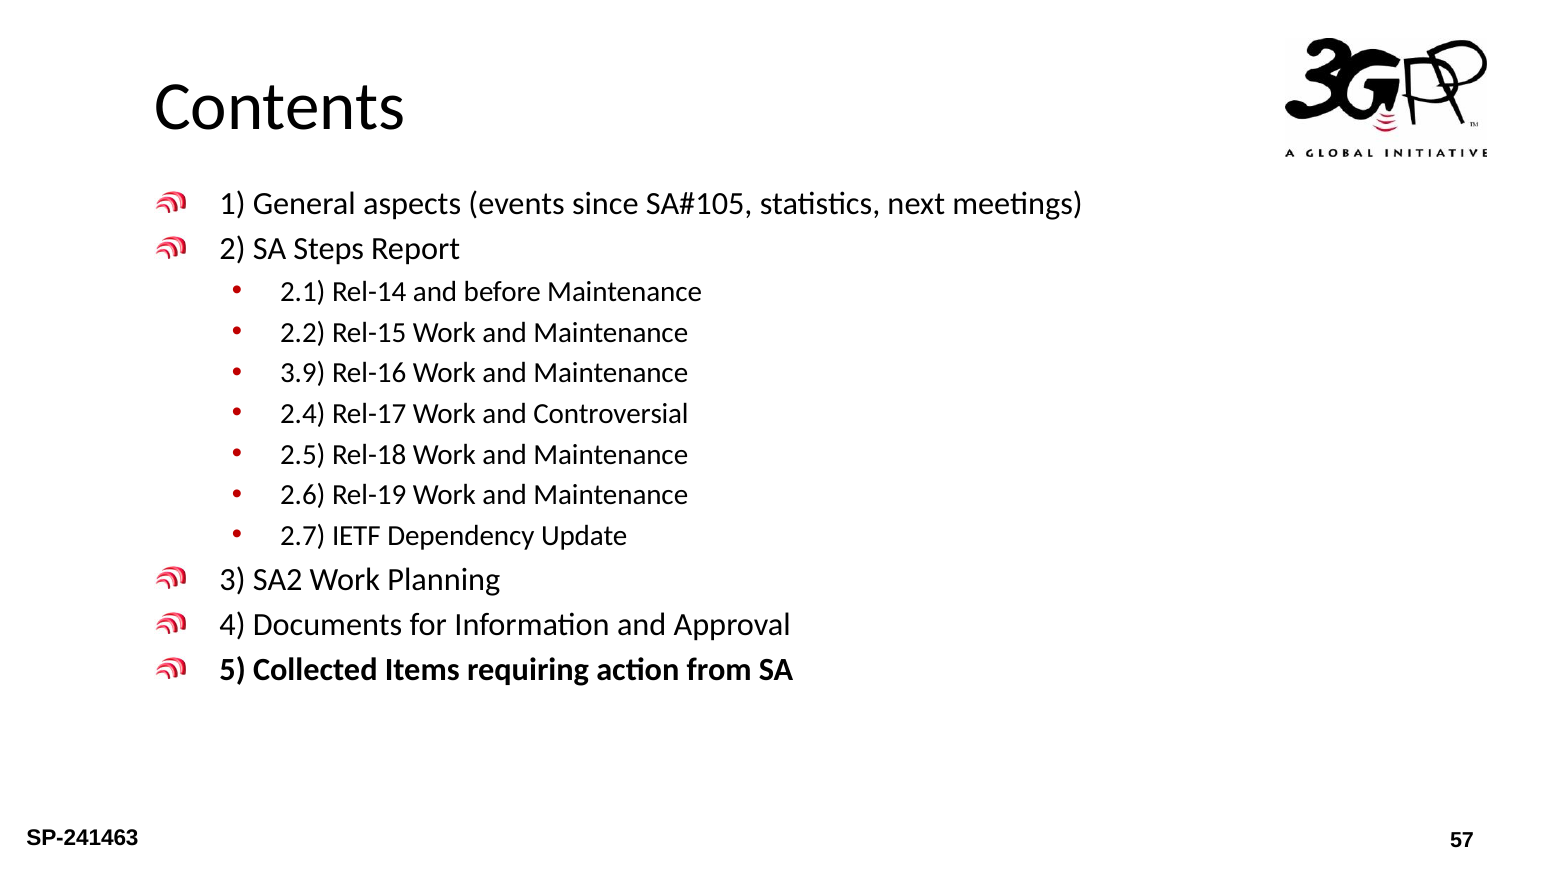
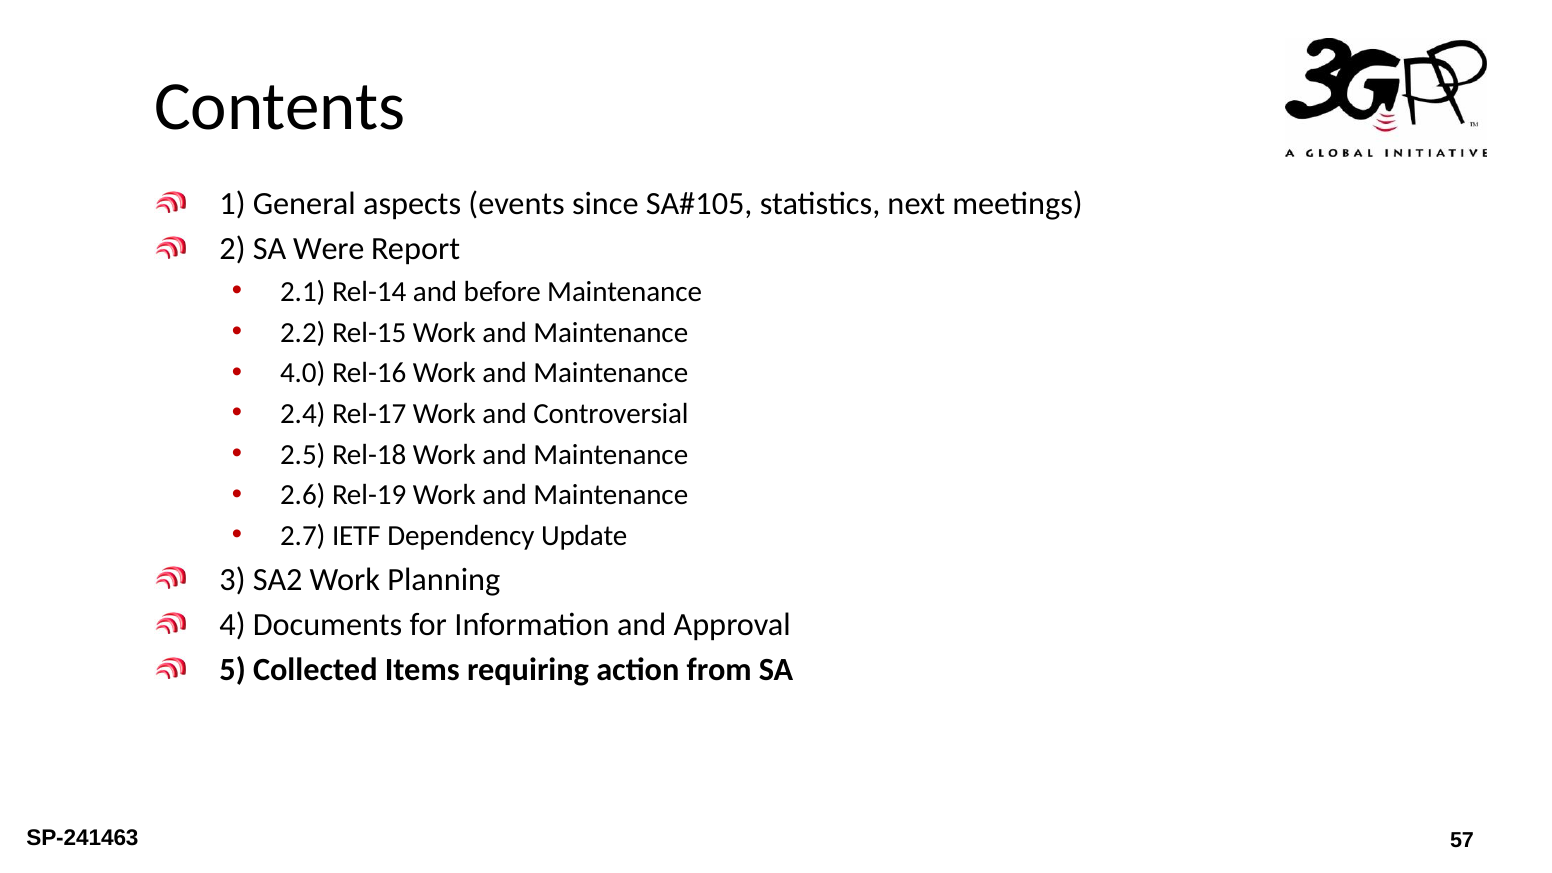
Steps: Steps -> Were
3.9: 3.9 -> 4.0
